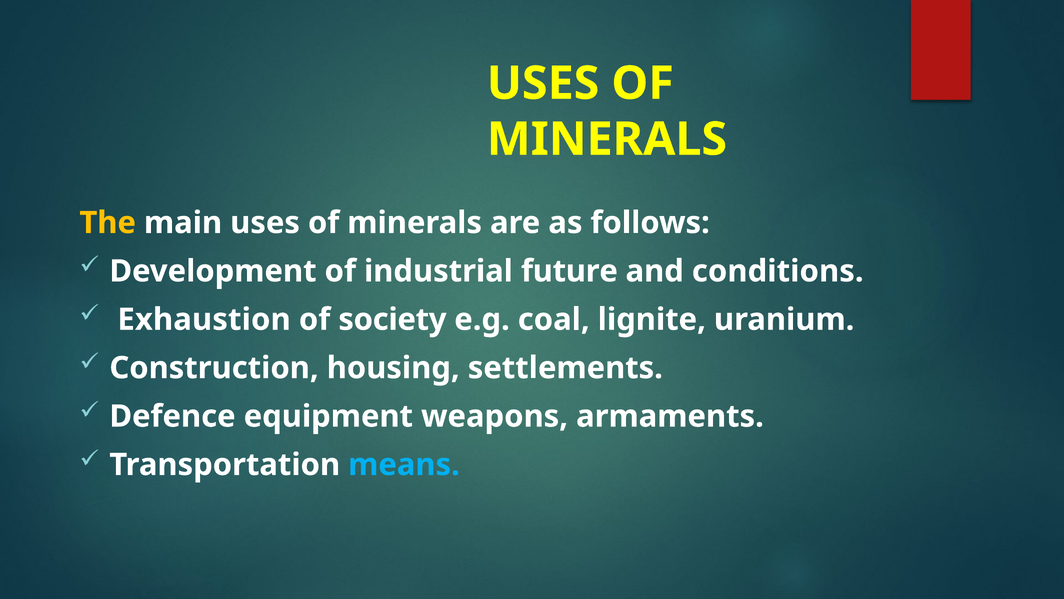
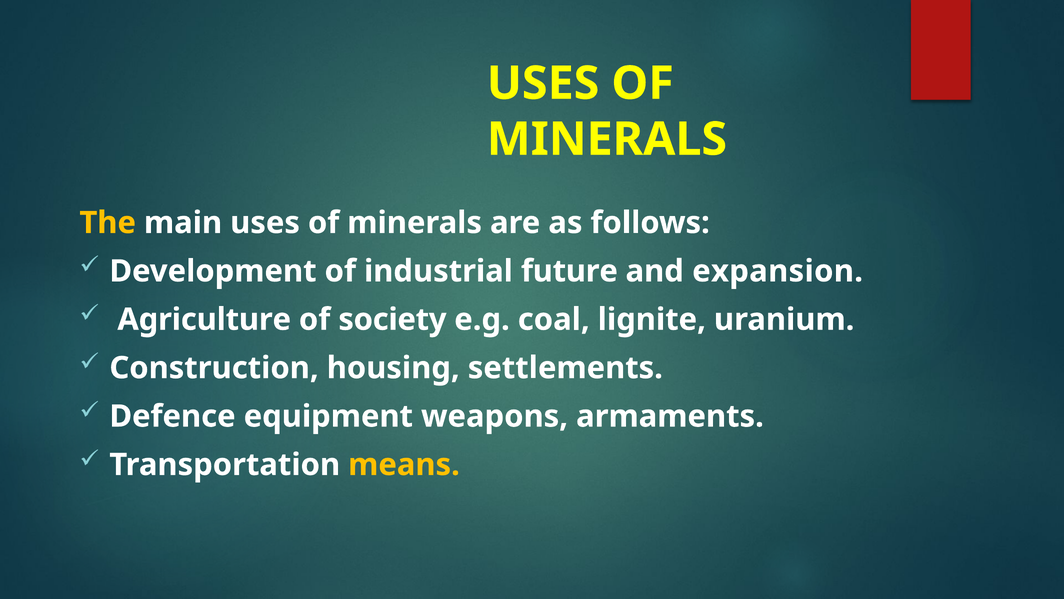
conditions: conditions -> expansion
Exhaustion: Exhaustion -> Agriculture
means colour: light blue -> yellow
